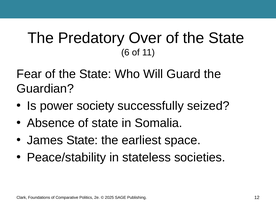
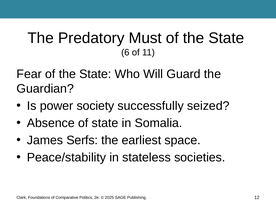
Over: Over -> Must
James State: State -> Serfs
